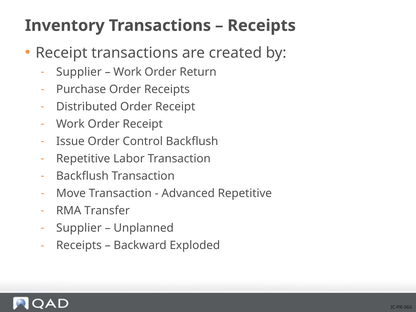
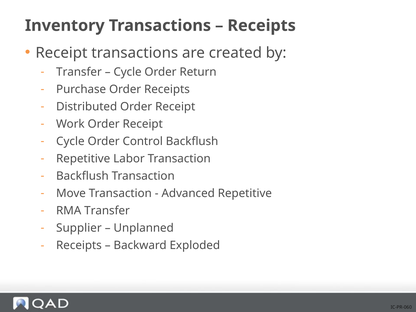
Supplier at (79, 72): Supplier -> Transfer
Work at (128, 72): Work -> Cycle
Issue at (70, 141): Issue -> Cycle
